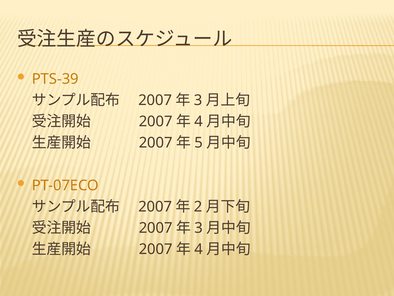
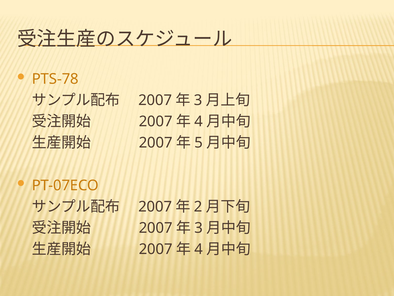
PTS-39: PTS-39 -> PTS-78
